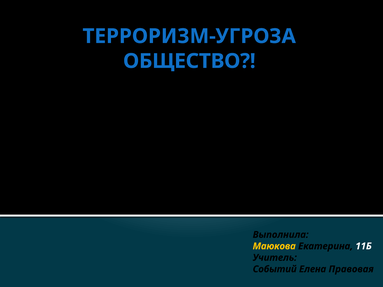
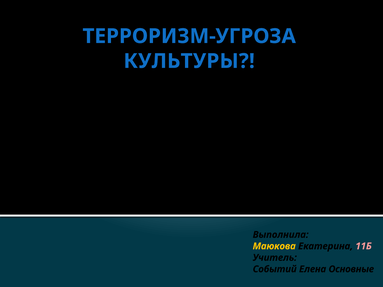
ОБЩЕСТВО: ОБЩЕСТВО -> КУЛЬТУРЫ
11Б colour: white -> pink
Правовая: Правовая -> Основные
